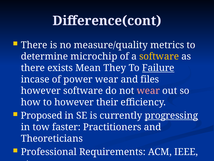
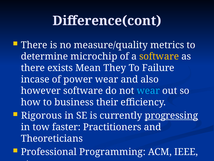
Failure underline: present -> none
files: files -> also
wear at (148, 91) colour: pink -> light blue
to however: however -> business
Proposed: Proposed -> Rigorous
Requirements: Requirements -> Programming
